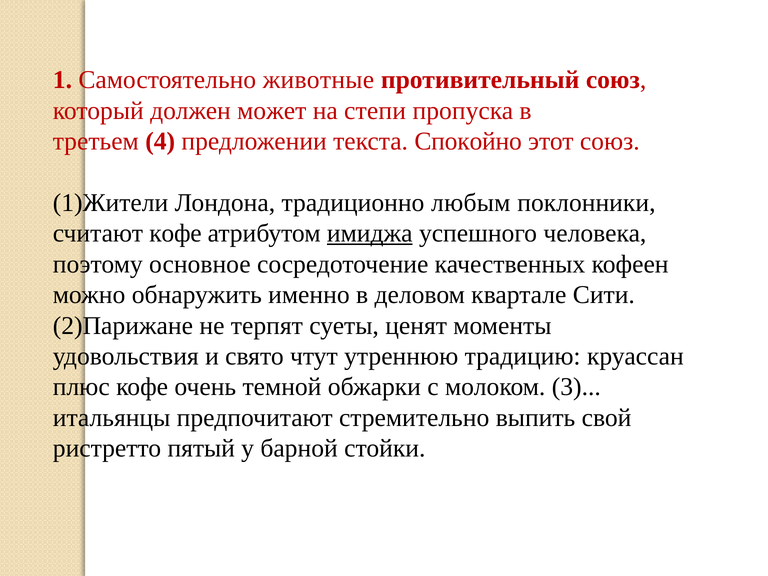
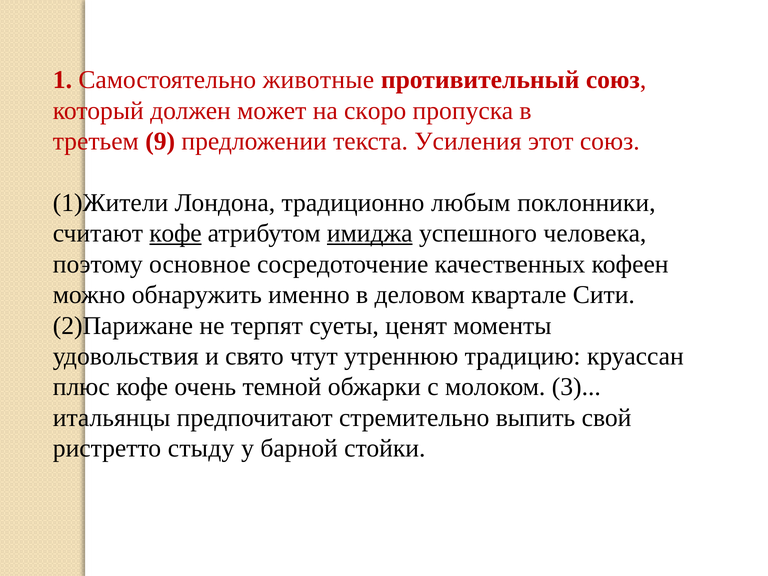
степи: степи -> скоро
4: 4 -> 9
Спокойно: Спокойно -> Усиления
кофе at (175, 233) underline: none -> present
пятый: пятый -> стыду
